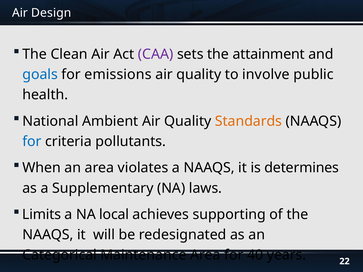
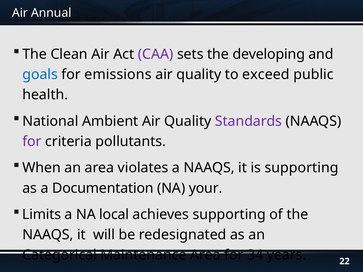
Design: Design -> Annual
attainment: attainment -> developing
involve: involve -> exceed
Standards colour: orange -> purple
for at (32, 142) colour: blue -> purple
is determines: determines -> supporting
Supplementary: Supplementary -> Documentation
laws: laws -> your
40: 40 -> 34
